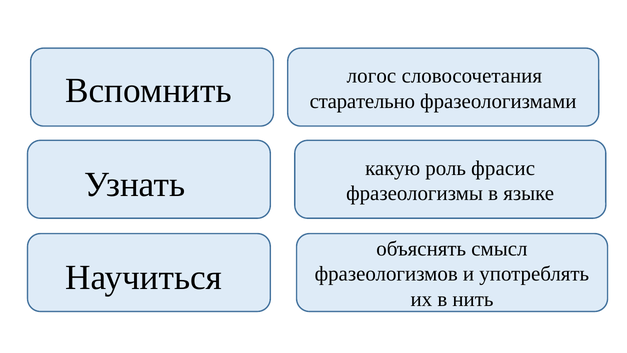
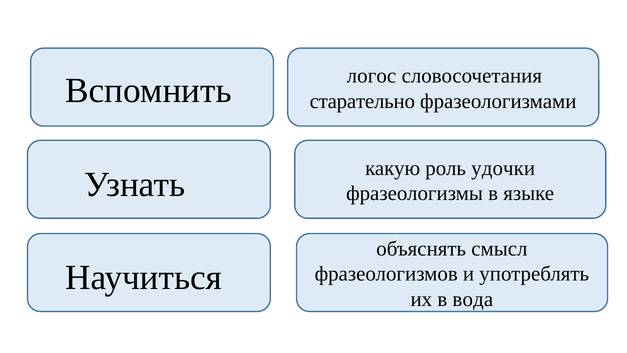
фрасис: фрасис -> удочки
нить: нить -> вода
